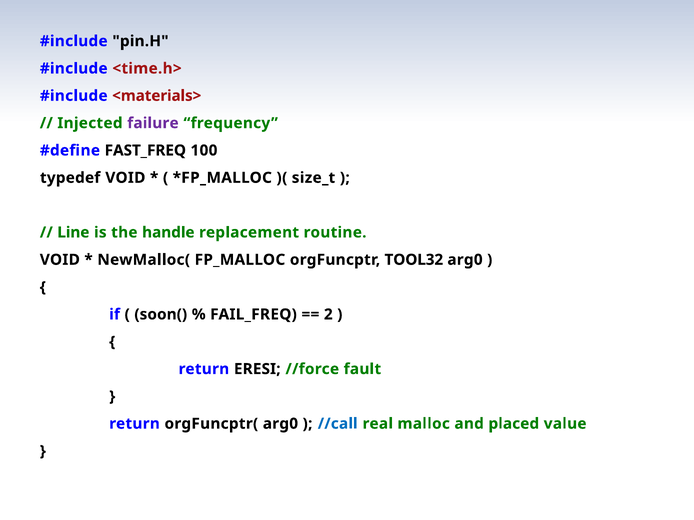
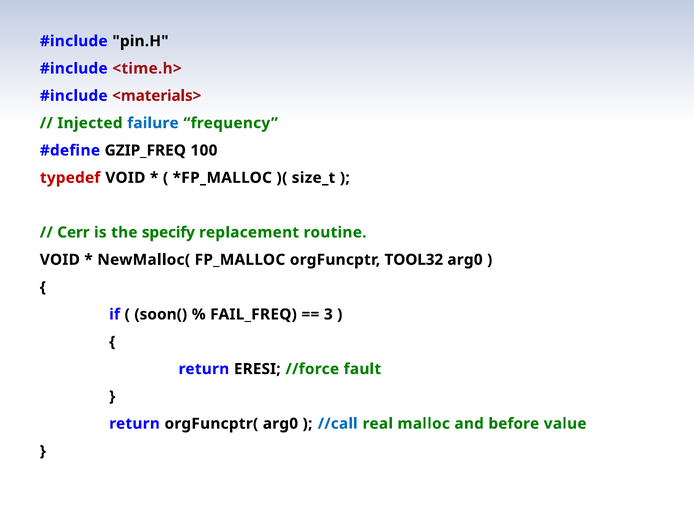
failure colour: purple -> blue
FAST_FREQ: FAST_FREQ -> GZIP_FREQ
typedef colour: black -> red
Line: Line -> Cerr
handle: handle -> specify
2: 2 -> 3
placed: placed -> before
